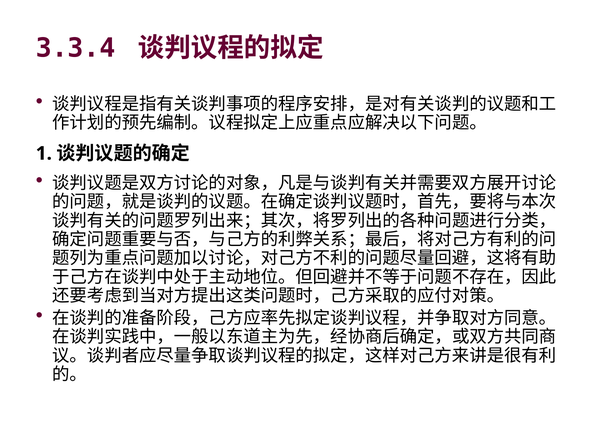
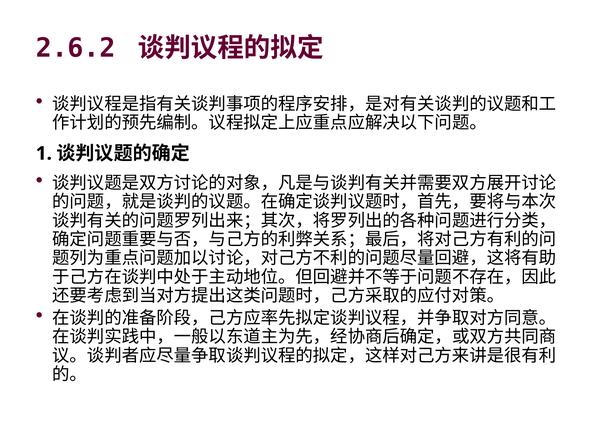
3.3.4: 3.3.4 -> 2.6.2
